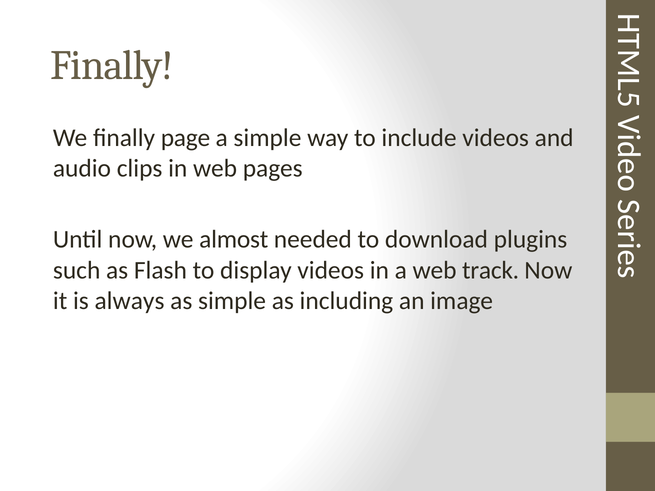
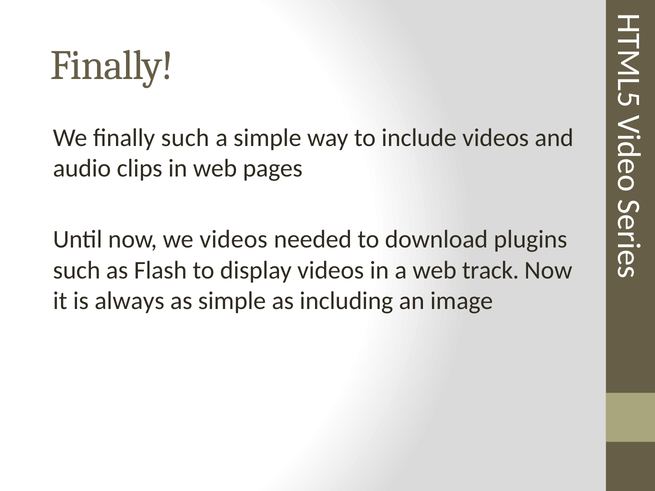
finally page: page -> such
we almost: almost -> videos
